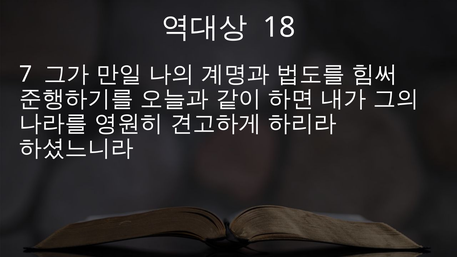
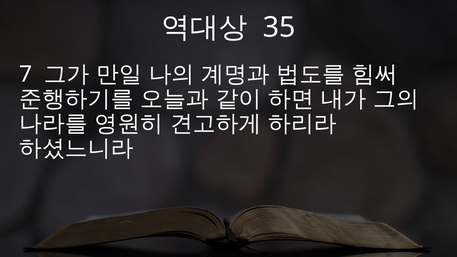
18: 18 -> 35
